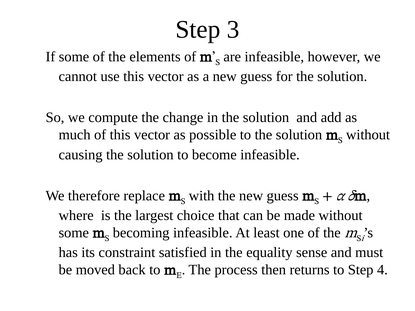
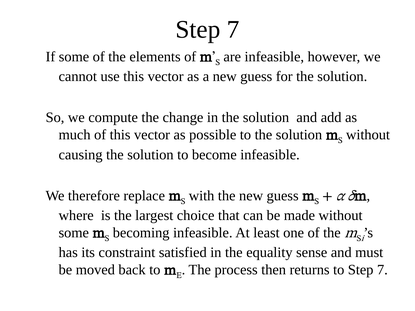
3 at (233, 29): 3 -> 7
to Step 4: 4 -> 7
